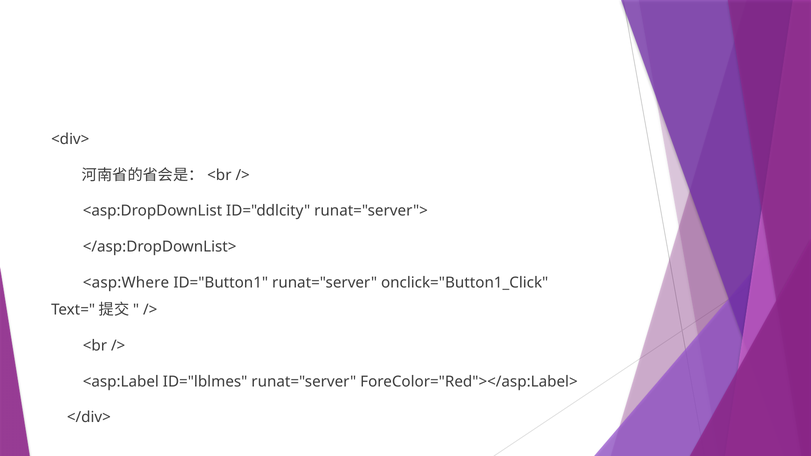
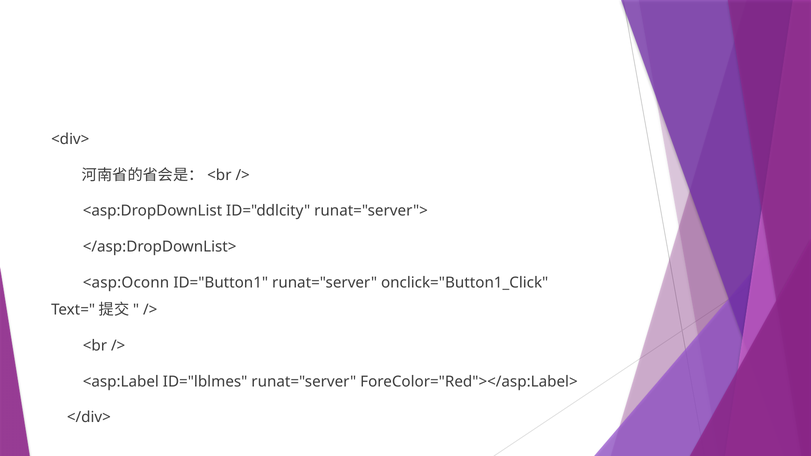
<asp:Where: <asp:Where -> <asp:Oconn
